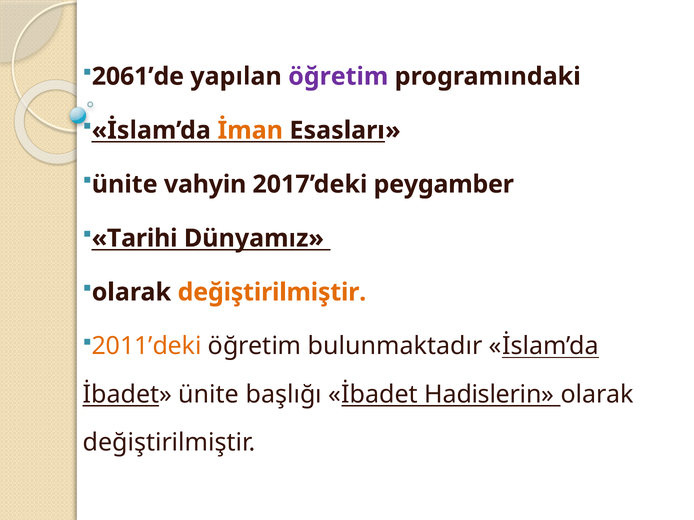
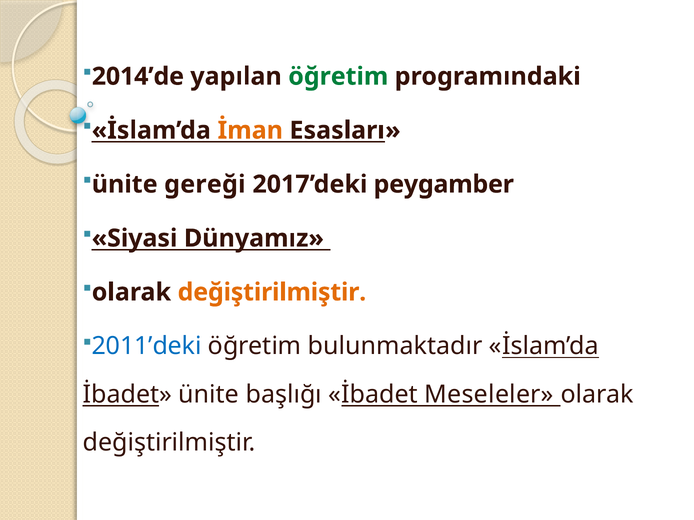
2061’de: 2061’de -> 2014’de
öğretim at (338, 77) colour: purple -> green
vahyin: vahyin -> gereği
Tarihi: Tarihi -> Siyasi
2011’deki colour: orange -> blue
Hadislerin: Hadislerin -> Meseleler
